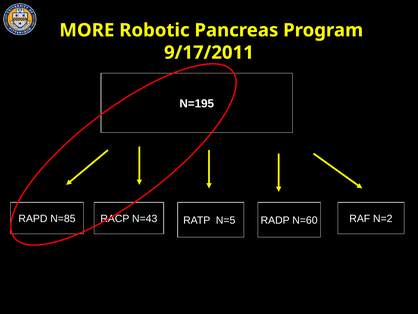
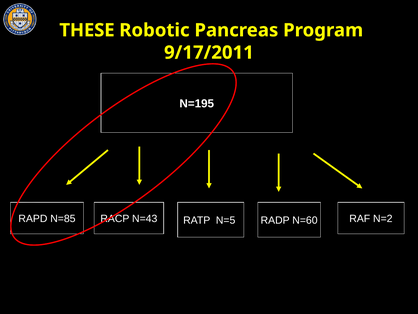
MORE: MORE -> THESE
